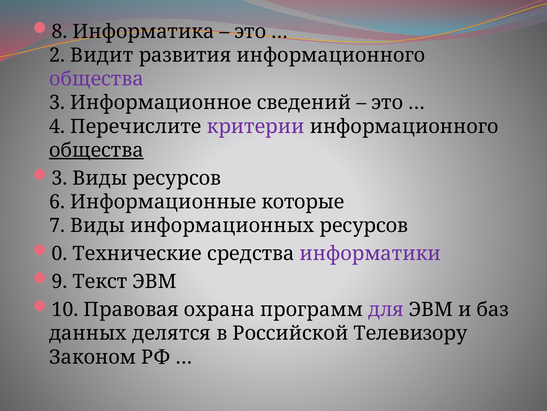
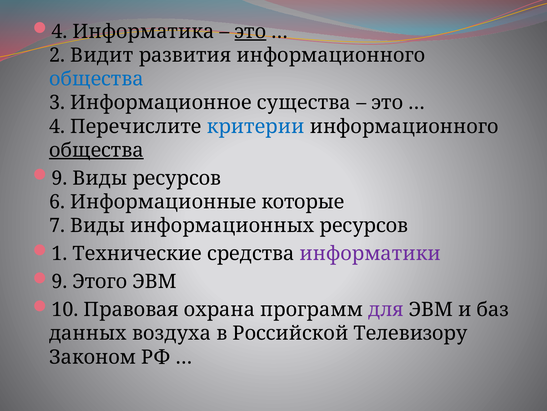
8 at (59, 32): 8 -> 4
это at (250, 32) underline: none -> present
общества at (96, 79) colour: purple -> blue
сведений: сведений -> существа
критерии colour: purple -> blue
3 at (59, 178): 3 -> 9
0: 0 -> 1
Текст: Текст -> Этого
делятся: делятся -> воздуха
